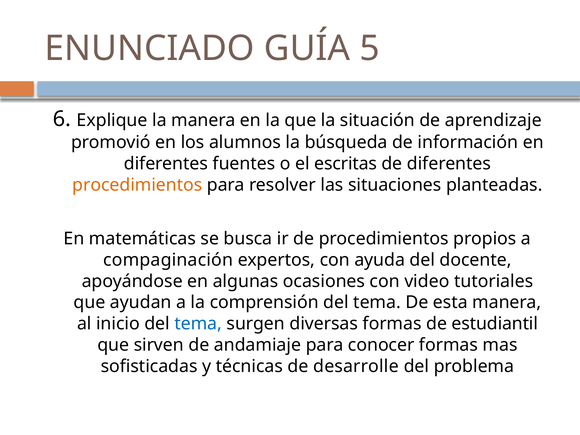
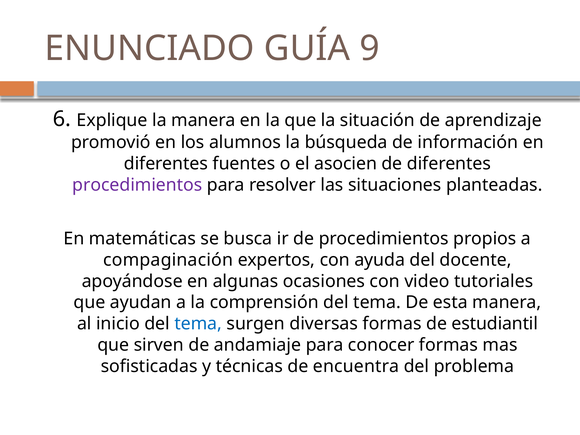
5: 5 -> 9
escritas: escritas -> asocien
procedimientos at (137, 185) colour: orange -> purple
desarrolle: desarrolle -> encuentra
